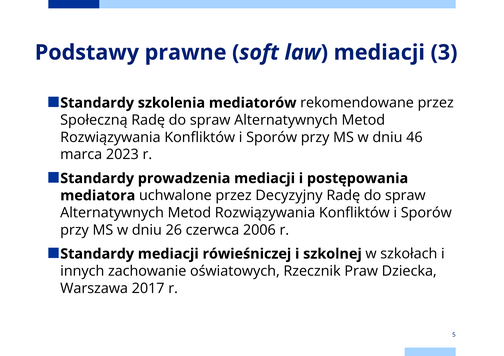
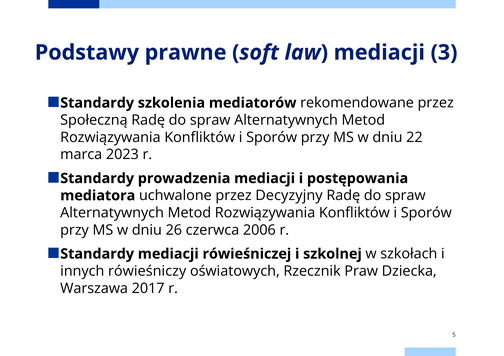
46: 46 -> 22
zachowanie: zachowanie -> rówieśniczy
